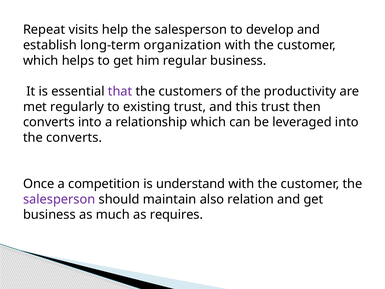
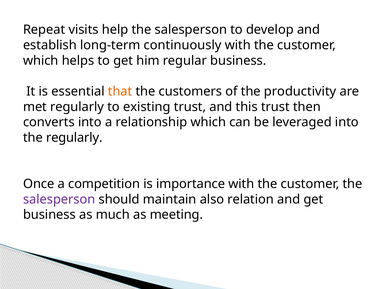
organization: organization -> continuously
that colour: purple -> orange
the converts: converts -> regularly
understand: understand -> importance
requires: requires -> meeting
